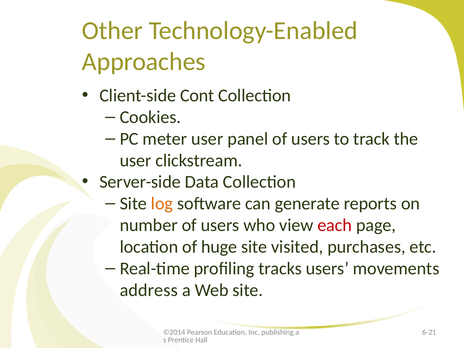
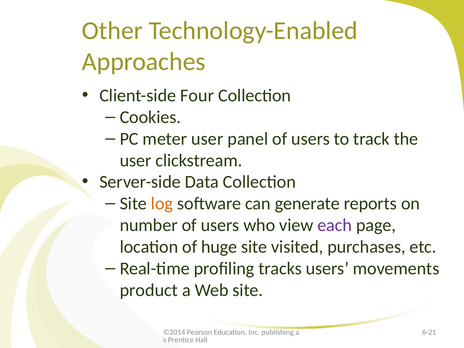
Cont: Cont -> Four
each colour: red -> purple
address: address -> product
